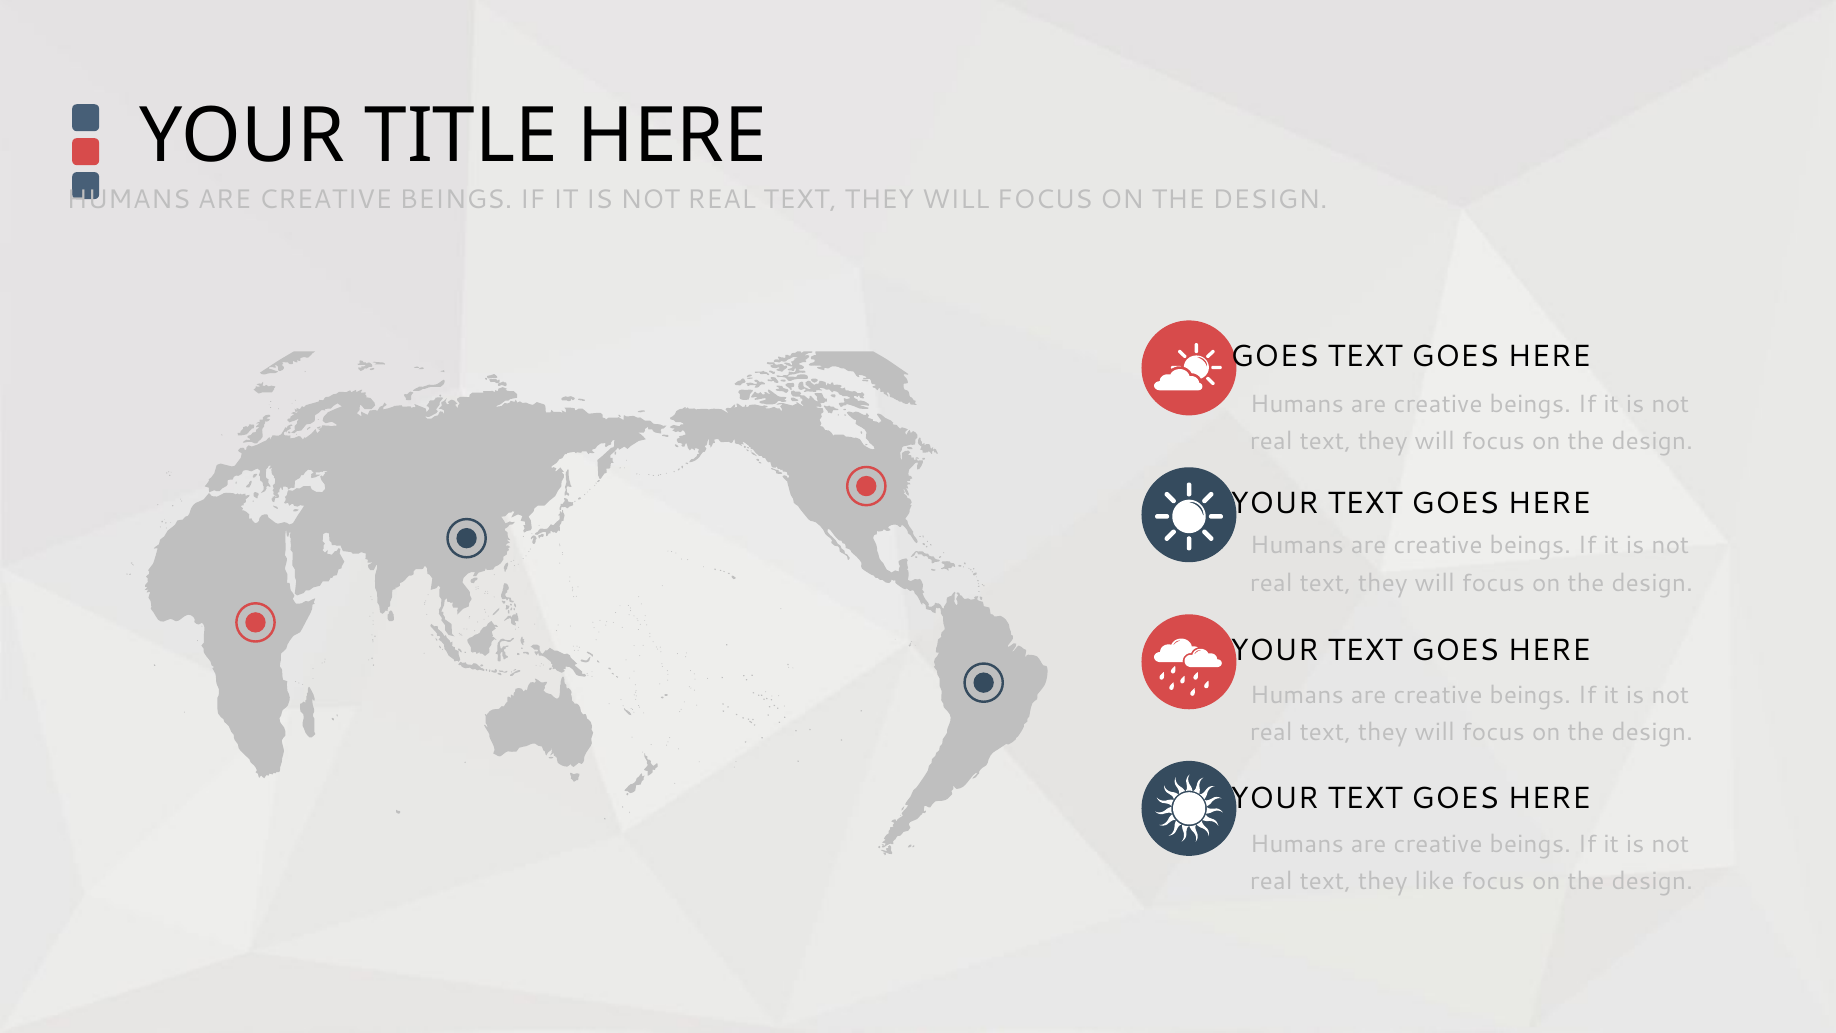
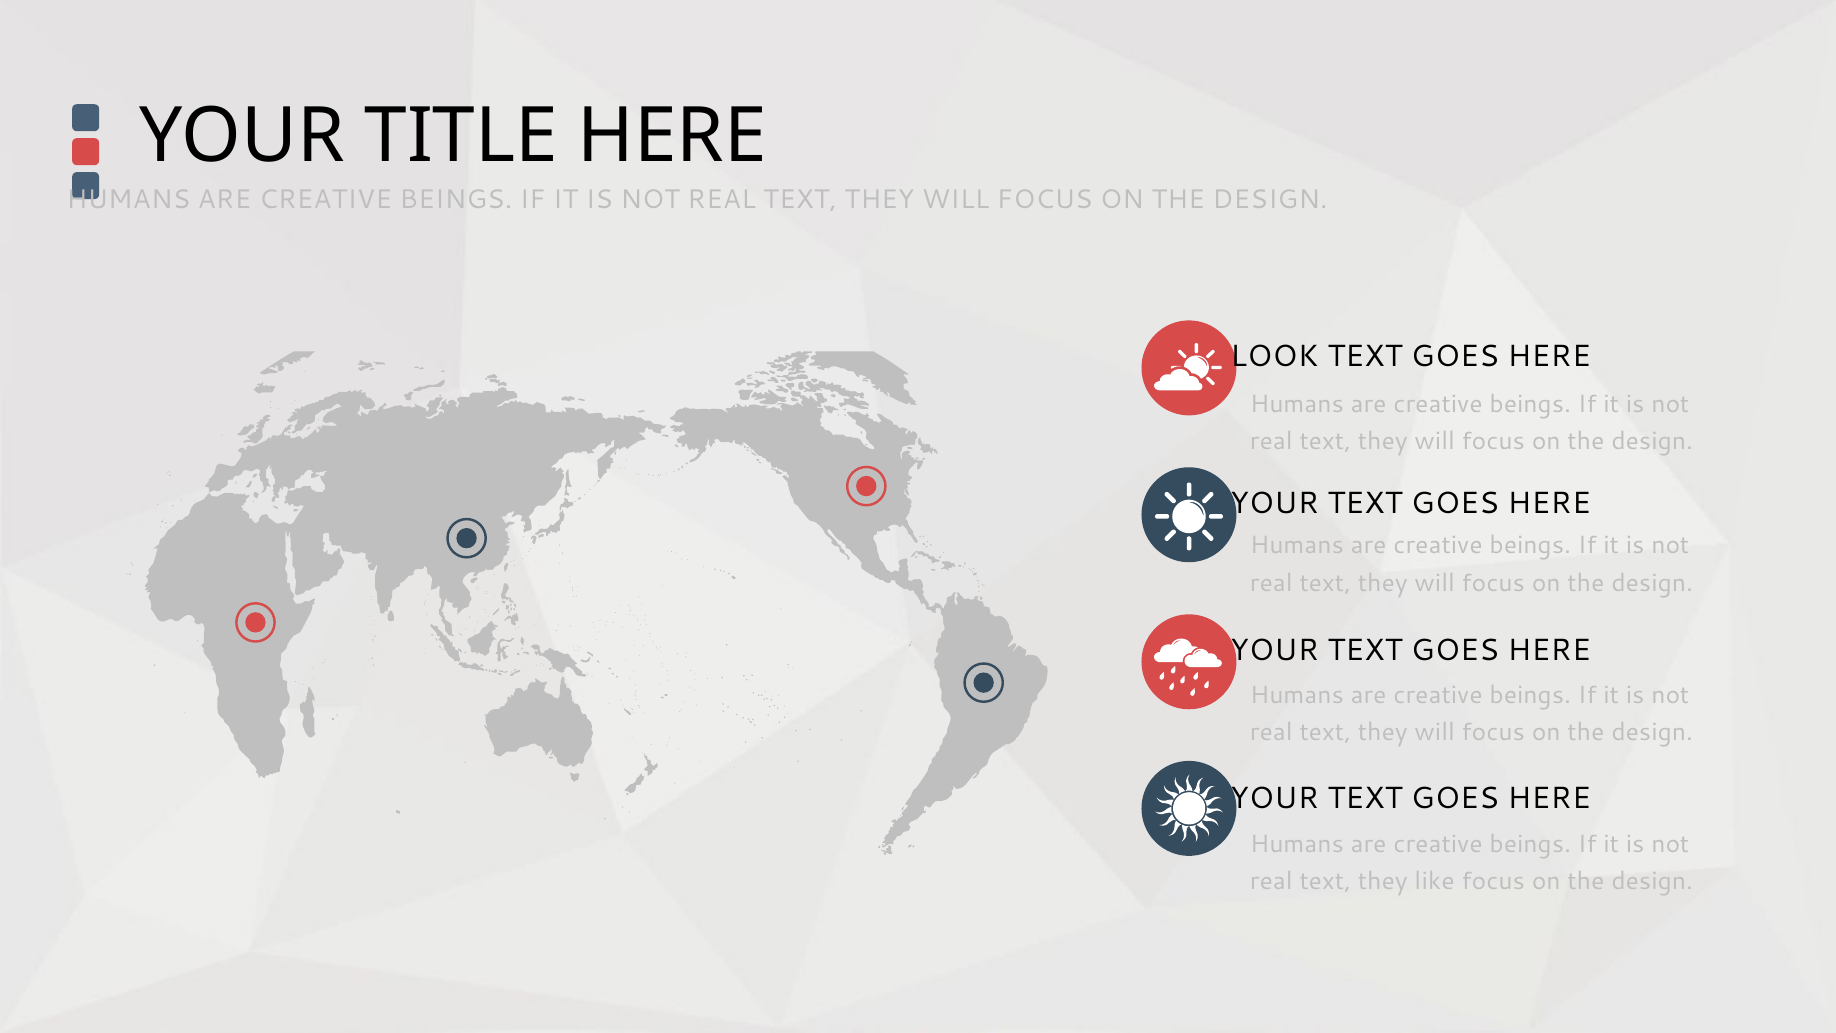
GOES at (1274, 357): GOES -> LOOK
